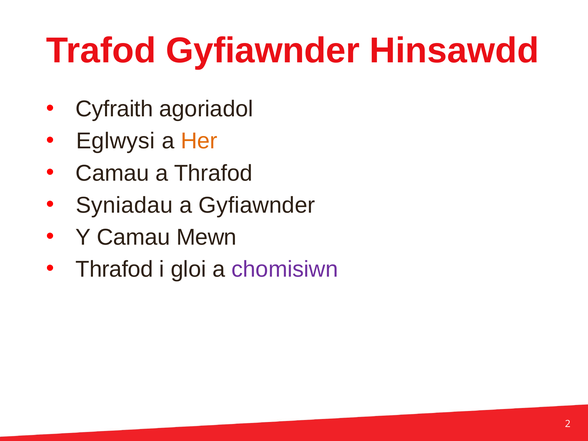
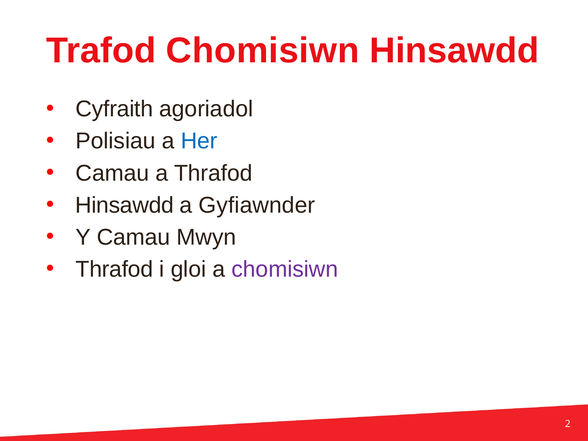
Trafod Gyfiawnder: Gyfiawnder -> Chomisiwn
Eglwysi: Eglwysi -> Polisiau
Her colour: orange -> blue
Syniadau at (124, 205): Syniadau -> Hinsawdd
Mewn: Mewn -> Mwyn
